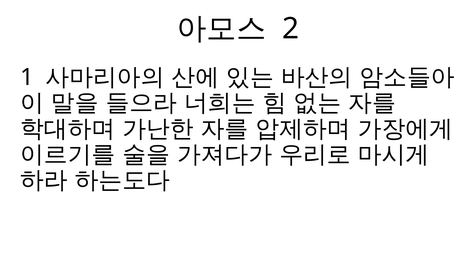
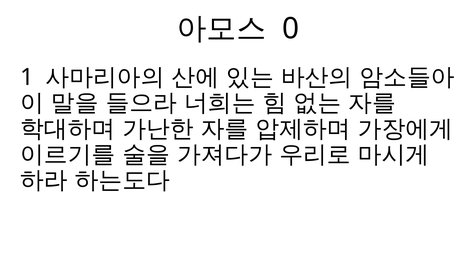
2: 2 -> 0
